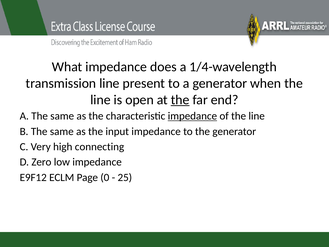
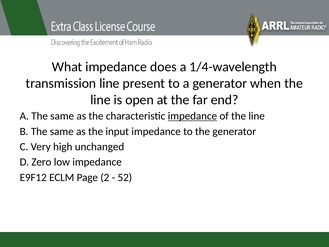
the at (180, 100) underline: present -> none
connecting: connecting -> unchanged
0: 0 -> 2
25: 25 -> 52
